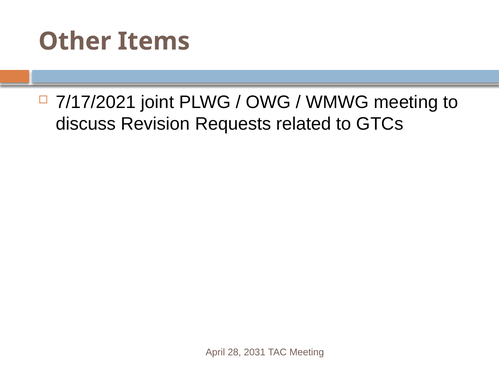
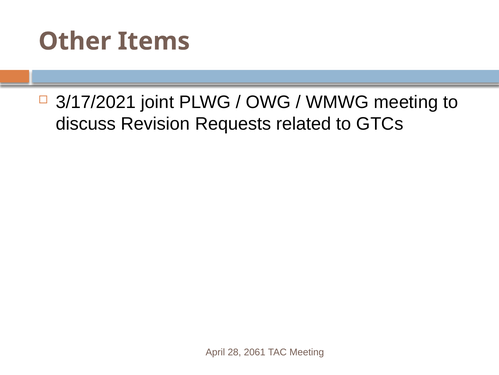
7/17/2021: 7/17/2021 -> 3/17/2021
2031: 2031 -> 2061
